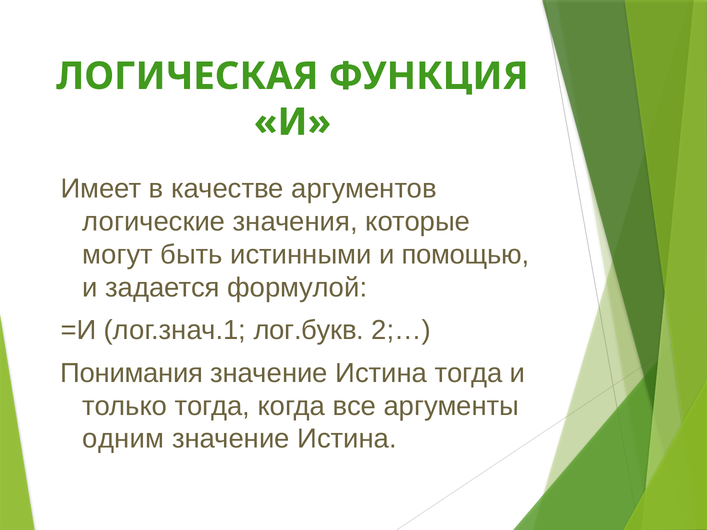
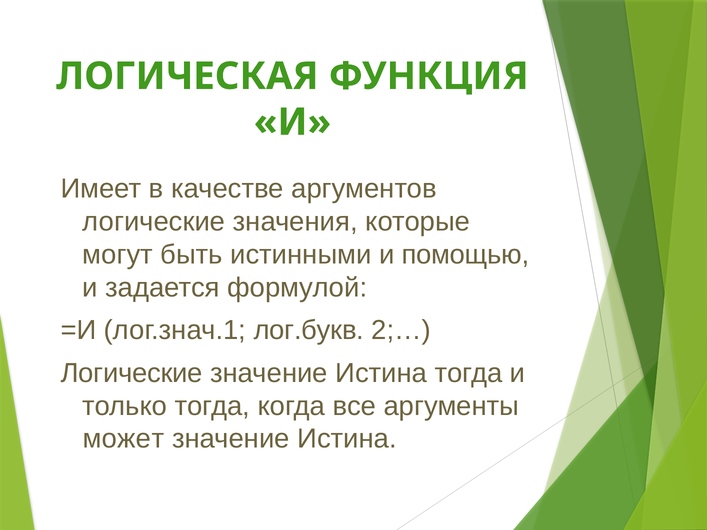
Понимания at (132, 373): Понимания -> Логические
одним: одним -> может
